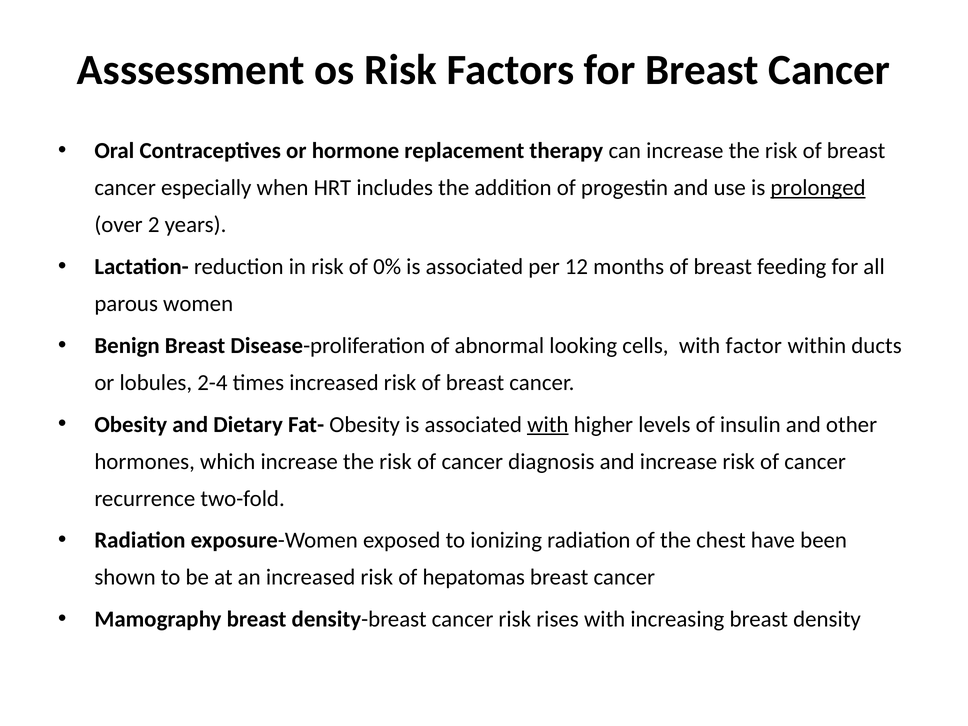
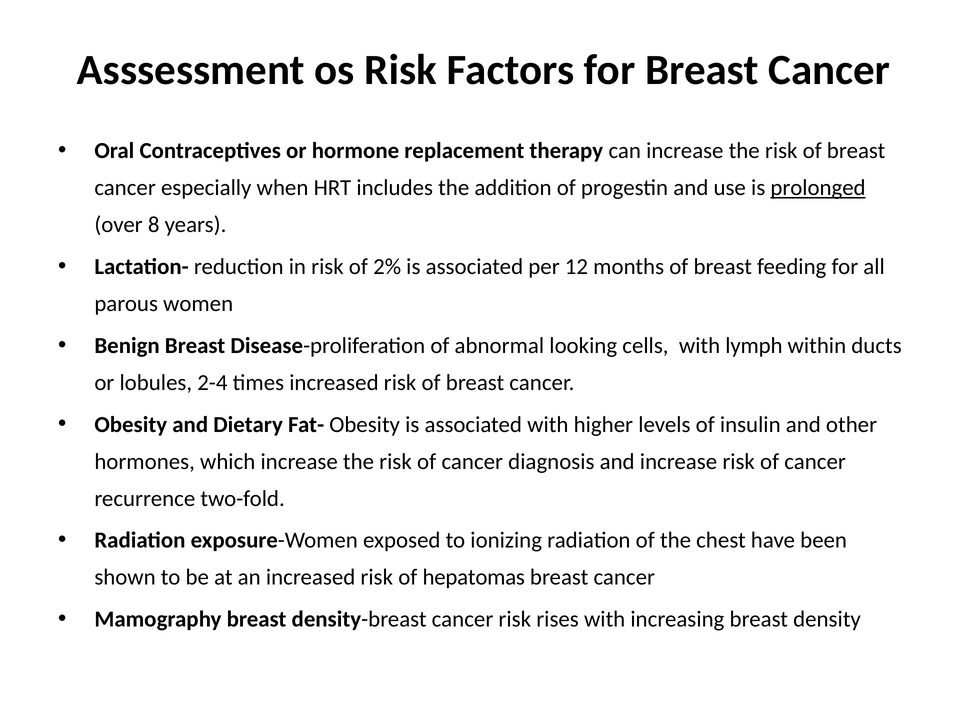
2: 2 -> 8
0%: 0% -> 2%
factor: factor -> lymph
with at (548, 424) underline: present -> none
